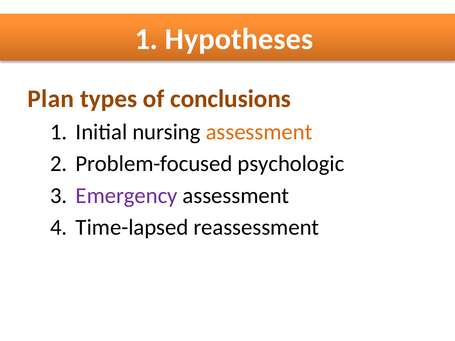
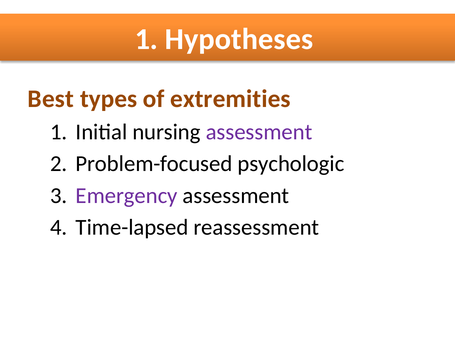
Plan: Plan -> Best
conclusions: conclusions -> extremities
assessment at (259, 132) colour: orange -> purple
